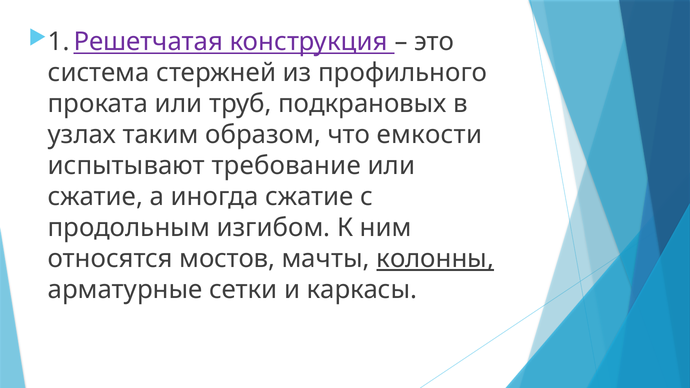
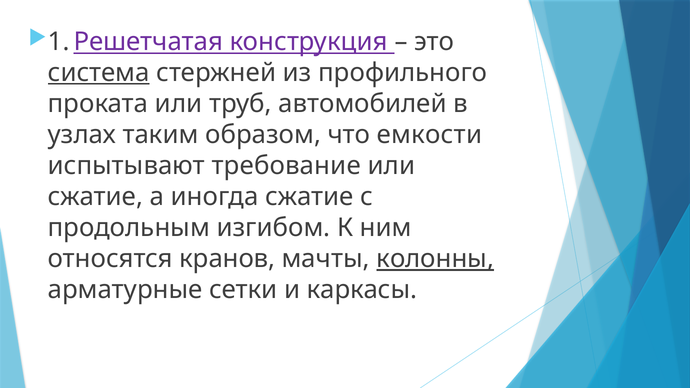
система underline: none -> present
подкрановых: подкрановых -> автомобилей
мостов: мостов -> кранов
